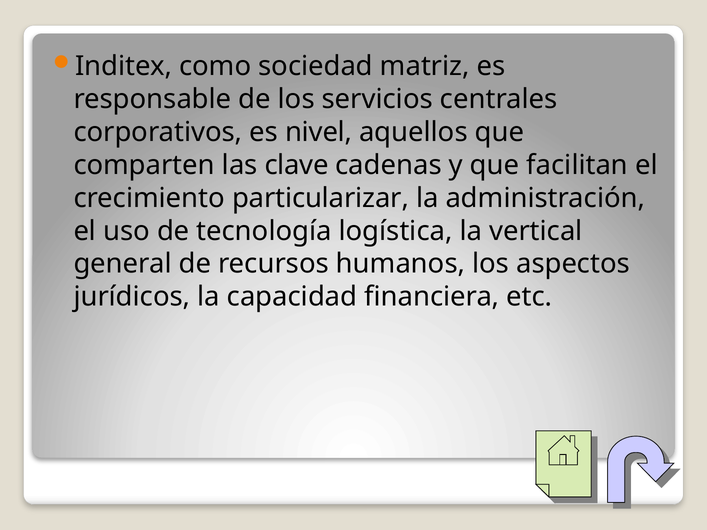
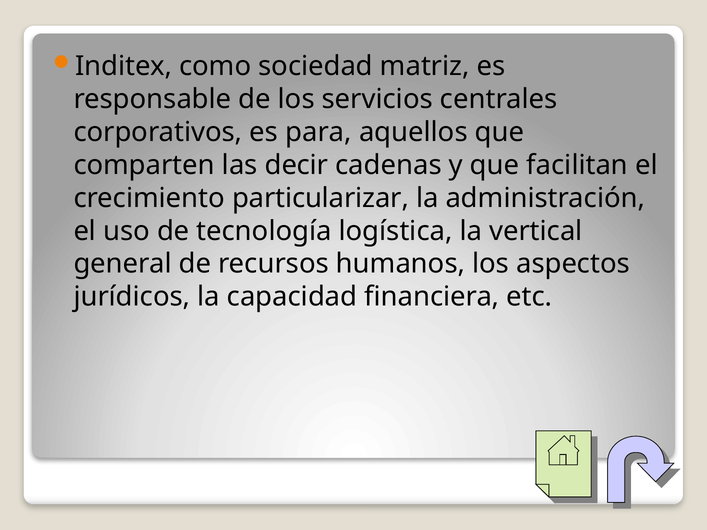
nivel: nivel -> para
clave: clave -> decir
